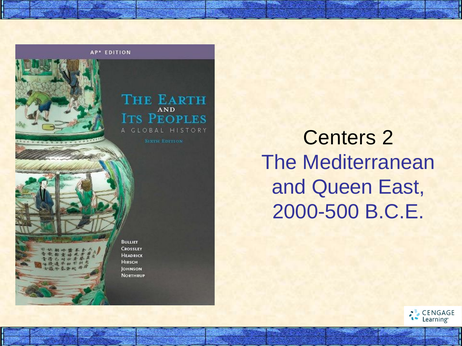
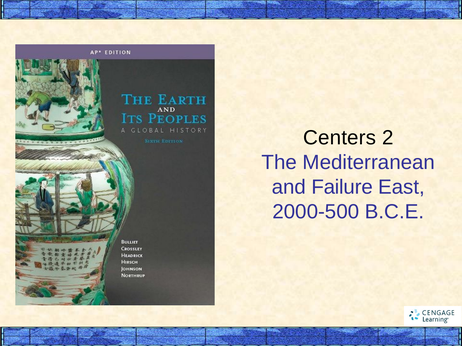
Queen: Queen -> Failure
